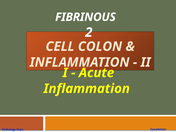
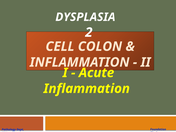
FIBRINOUS: FIBRINOUS -> DYSPLASIA
